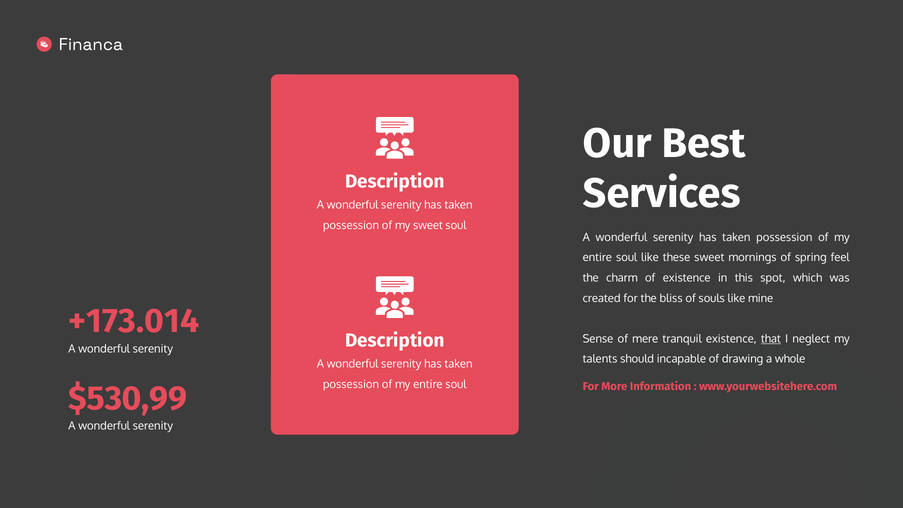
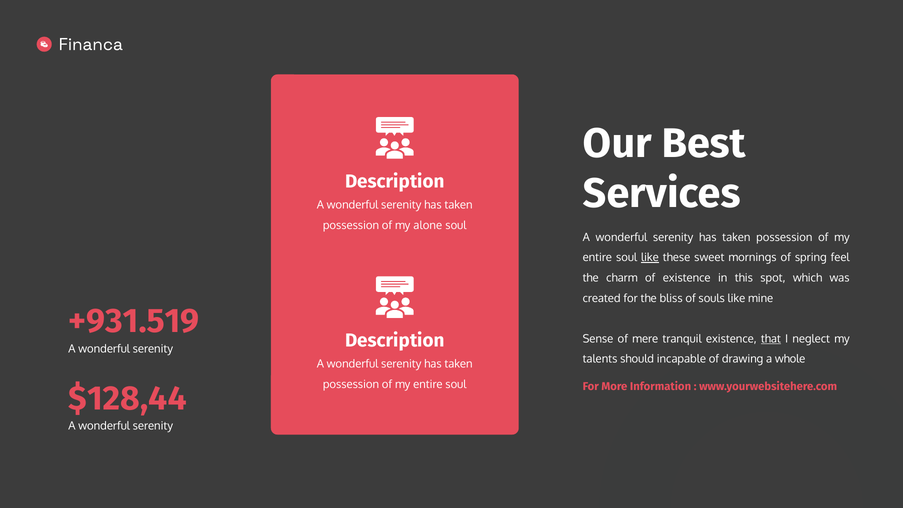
my sweet: sweet -> alone
like at (650, 258) underline: none -> present
+173.014: +173.014 -> +931.519
$530,99: $530,99 -> $128,44
